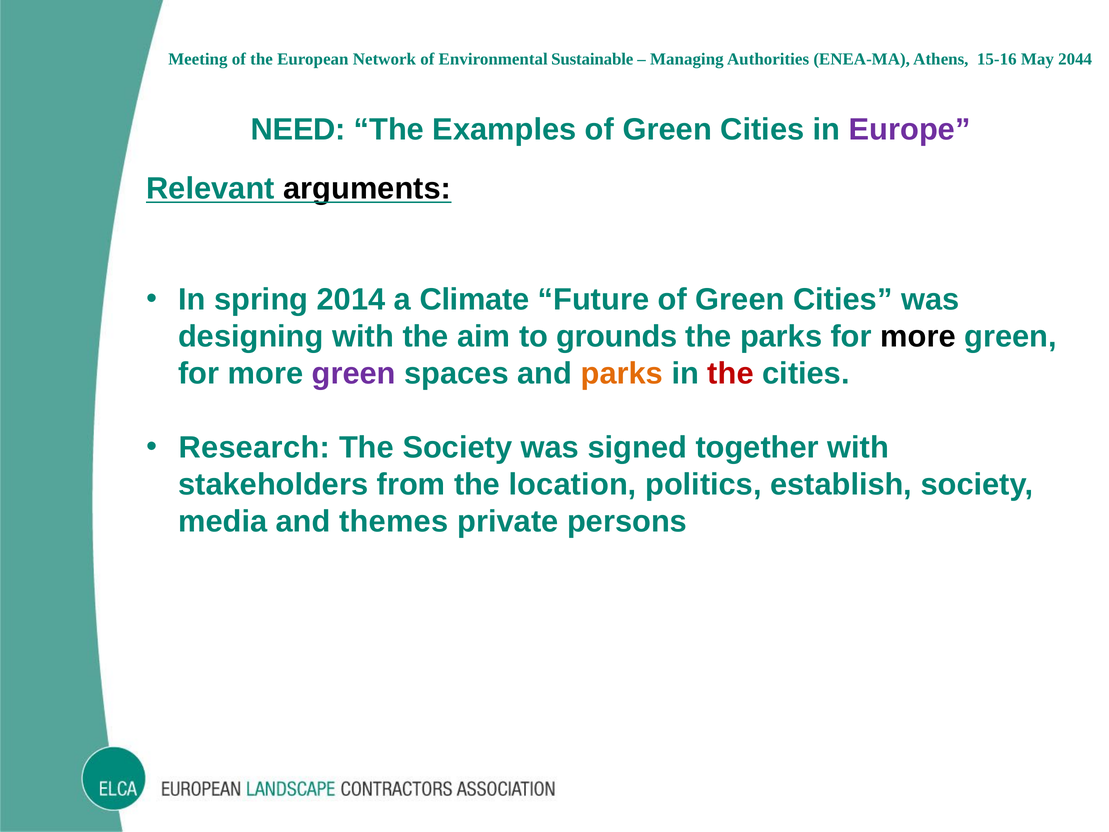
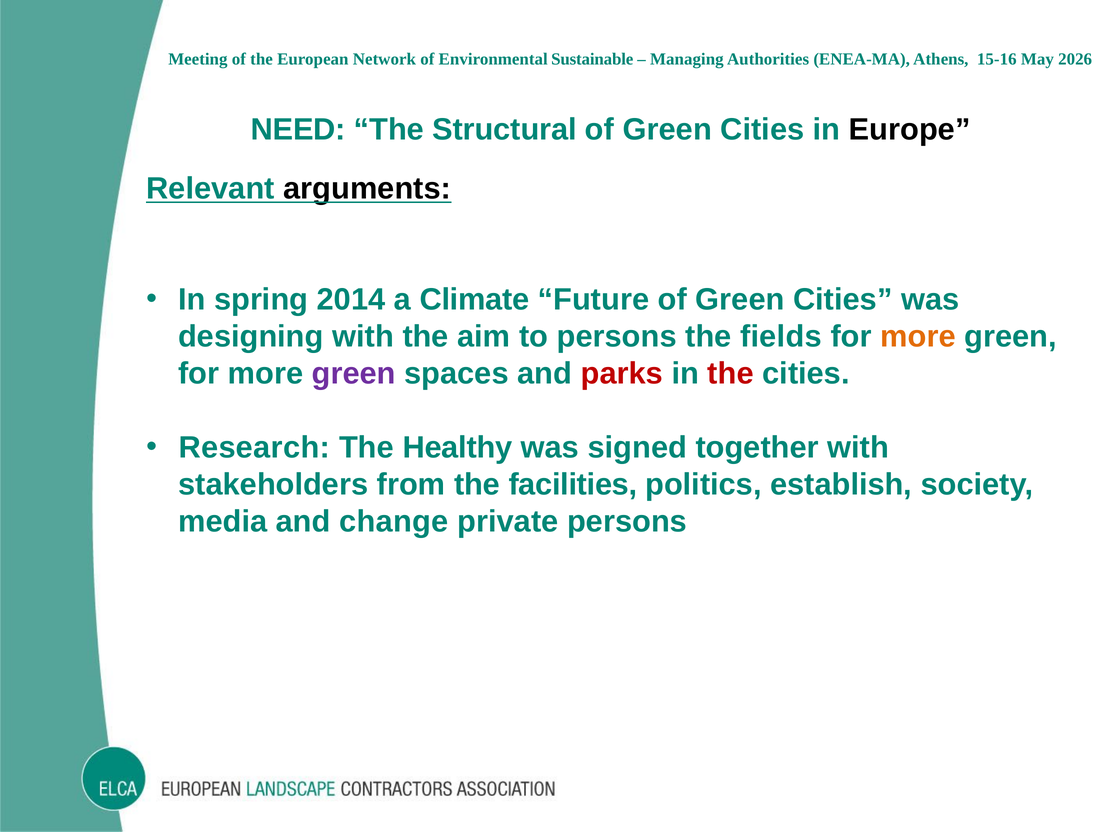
2044: 2044 -> 2026
Examples: Examples -> Structural
Europe colour: purple -> black
to grounds: grounds -> persons
the parks: parks -> fields
more at (918, 337) colour: black -> orange
parks at (622, 374) colour: orange -> red
The Society: Society -> Healthy
location: location -> facilities
themes: themes -> change
